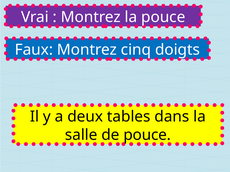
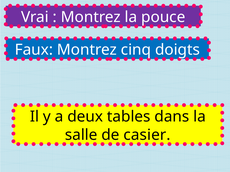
de pouce: pouce -> casier
